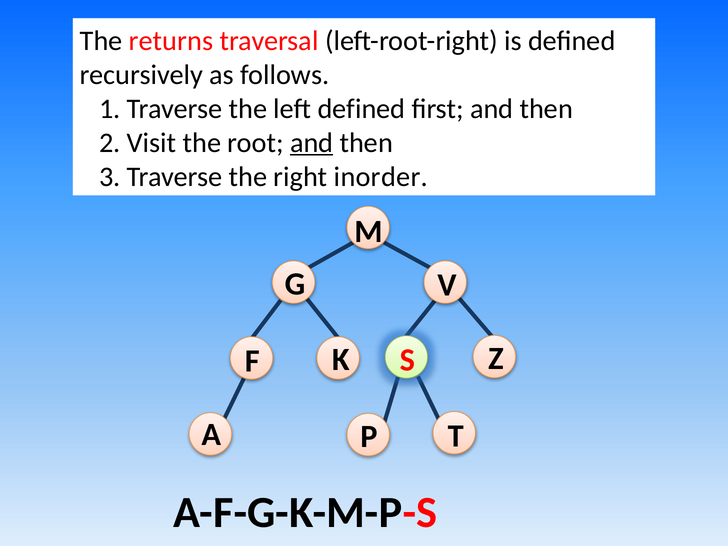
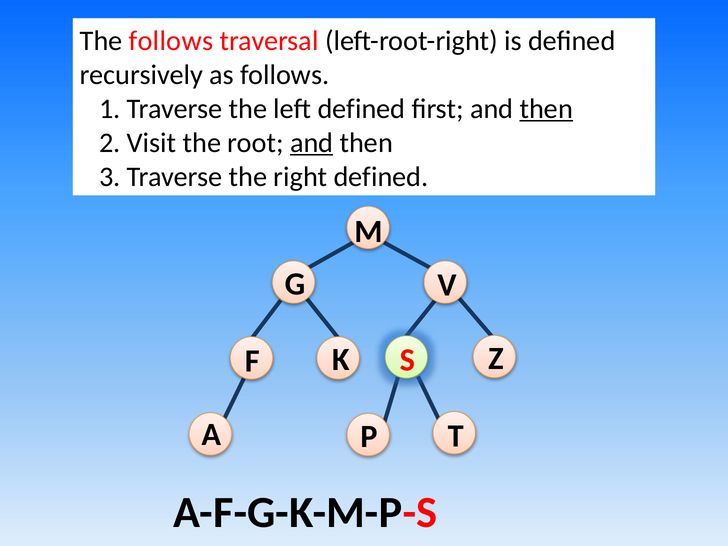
The returns: returns -> follows
then at (546, 109) underline: none -> present
right inorder: inorder -> defined
